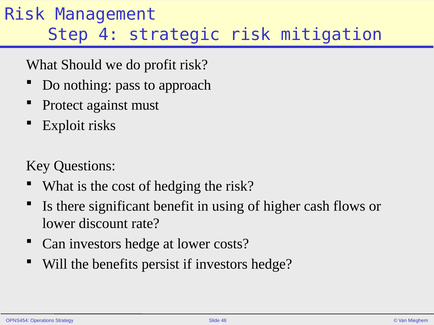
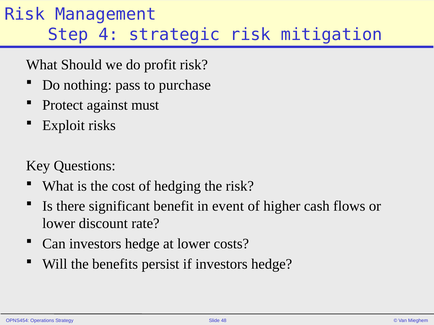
approach: approach -> purchase
using: using -> event
